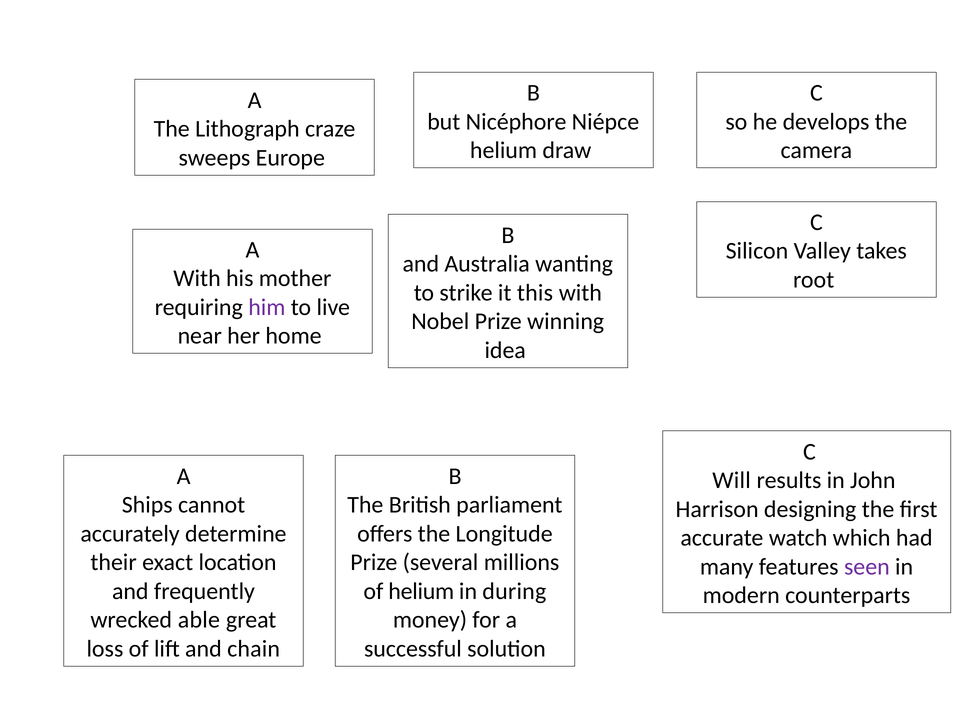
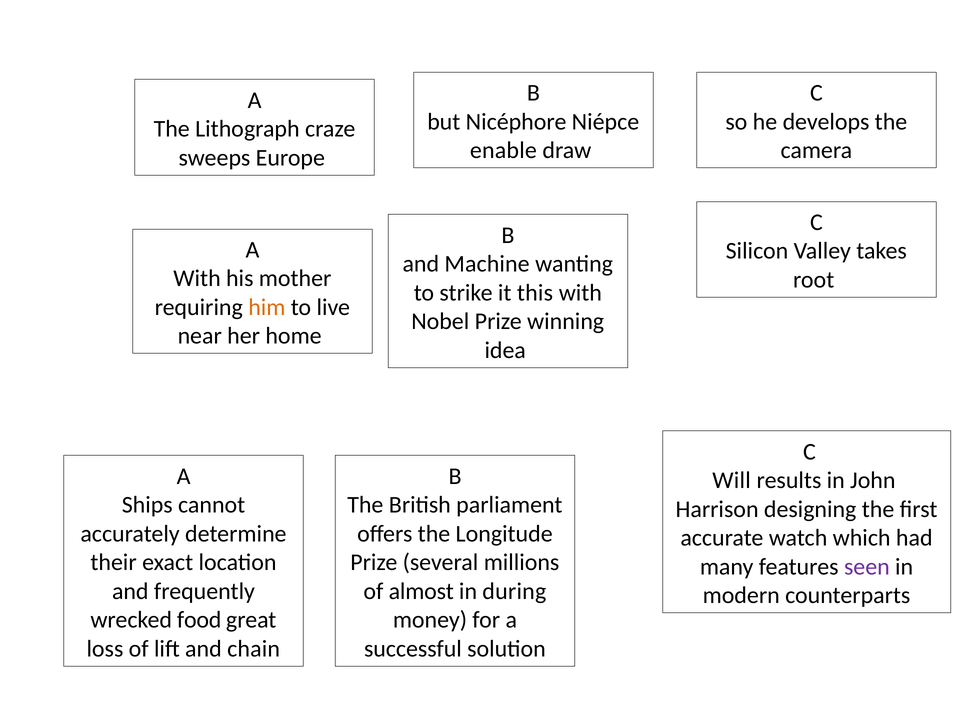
helium at (504, 150): helium -> enable
Australia: Australia -> Machine
him colour: purple -> orange
of helium: helium -> almost
able: able -> food
